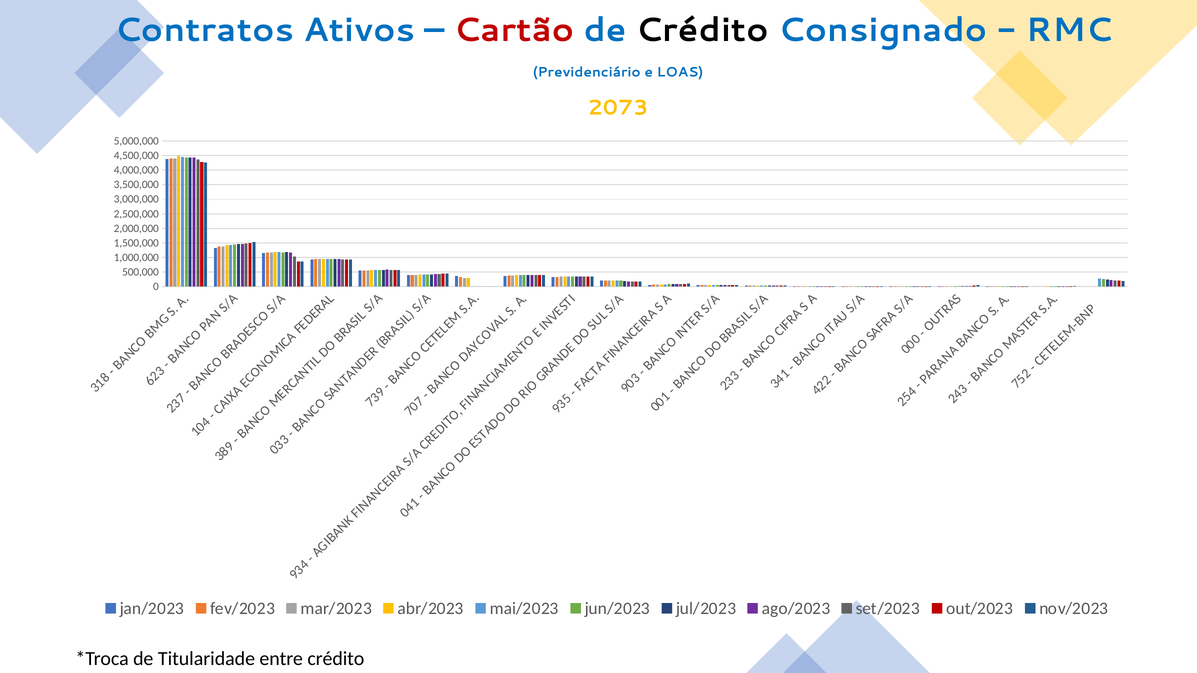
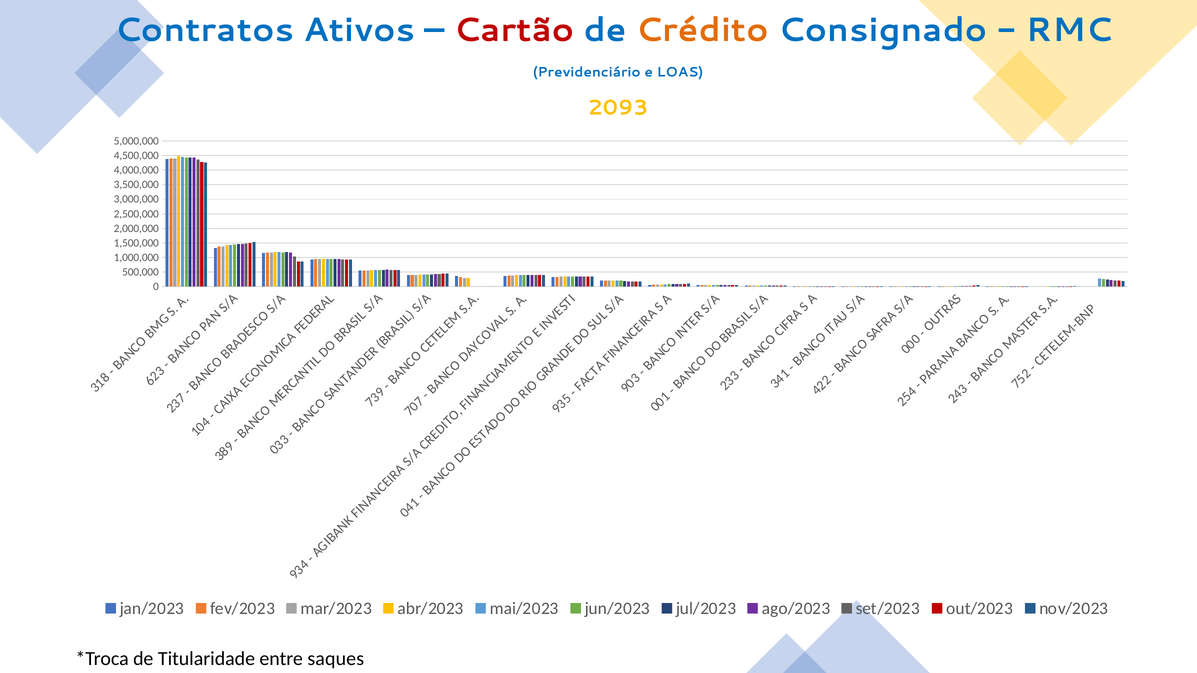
Crédito at (702, 30) colour: black -> orange
2073: 2073 -> 2093
entre crédito: crédito -> saques
